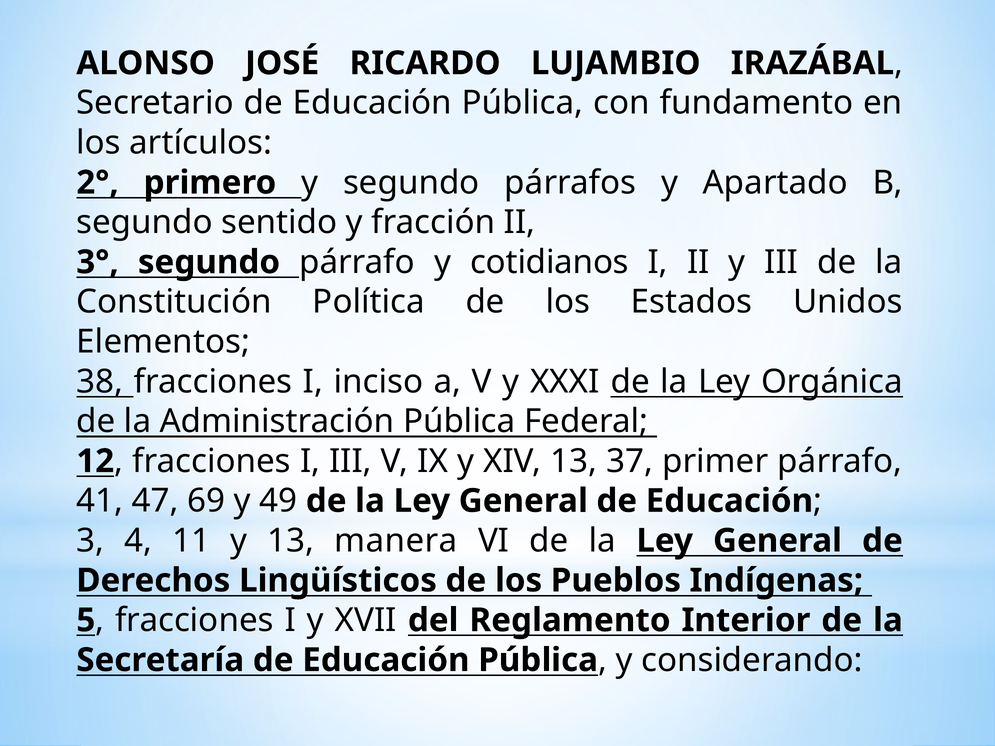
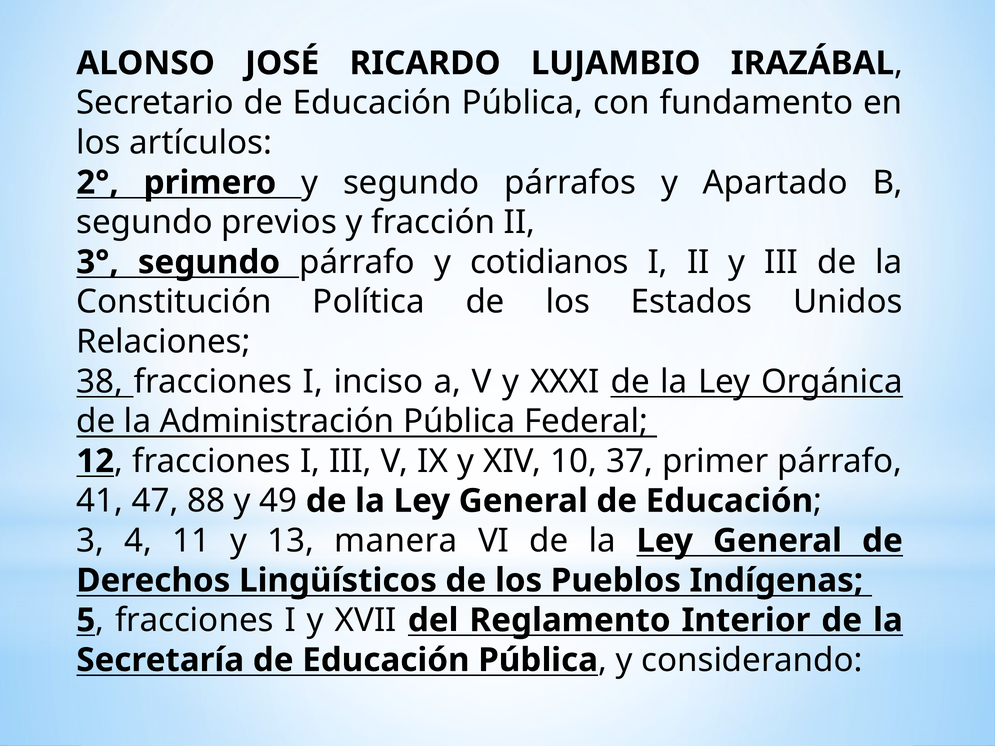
sentido: sentido -> previos
Elementos: Elementos -> Relaciones
XIV 13: 13 -> 10
69: 69 -> 88
